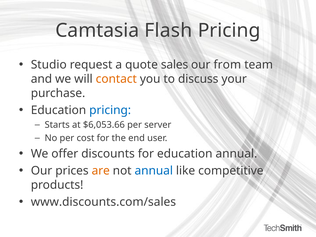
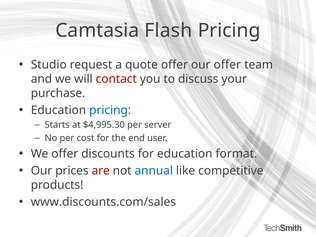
quote sales: sales -> offer
our from: from -> offer
contact colour: orange -> red
$6,053.66: $6,053.66 -> $4,995.30
education annual: annual -> format
are colour: orange -> red
